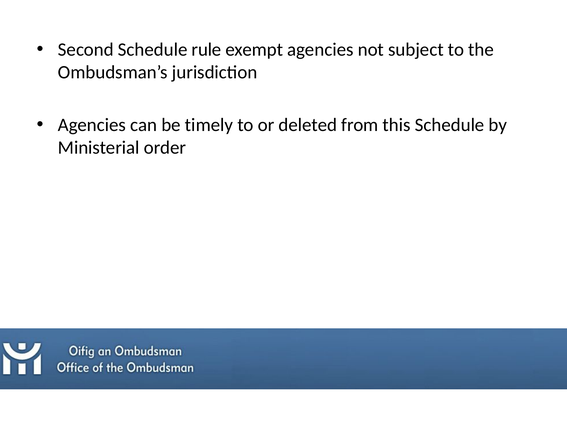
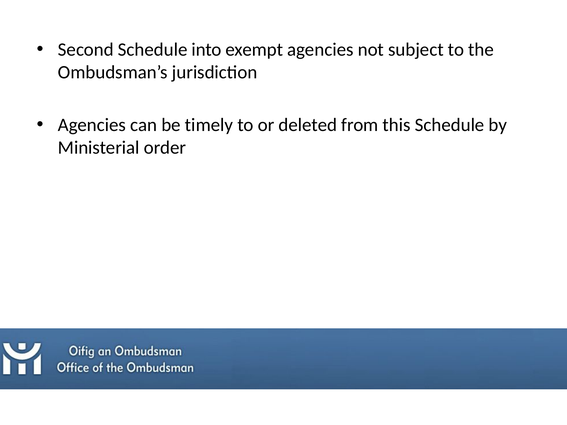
rule: rule -> into
